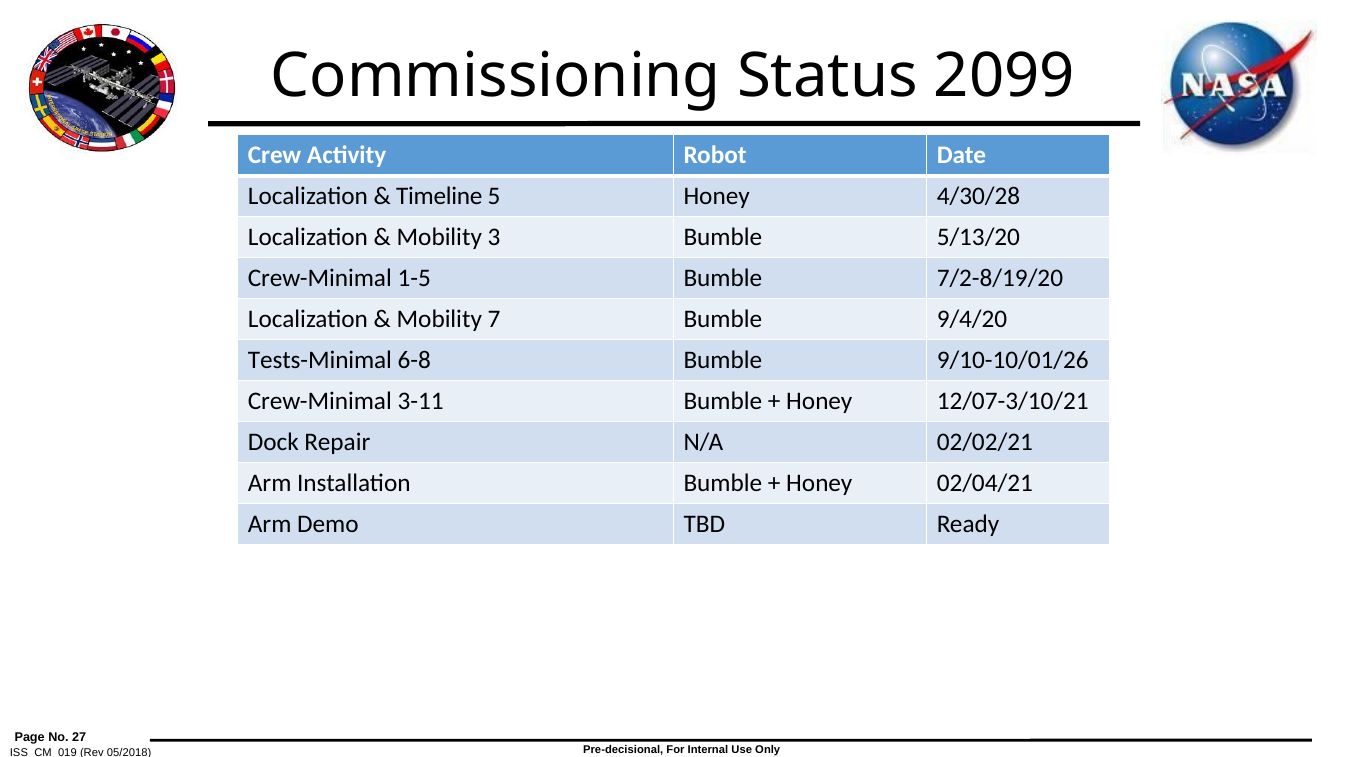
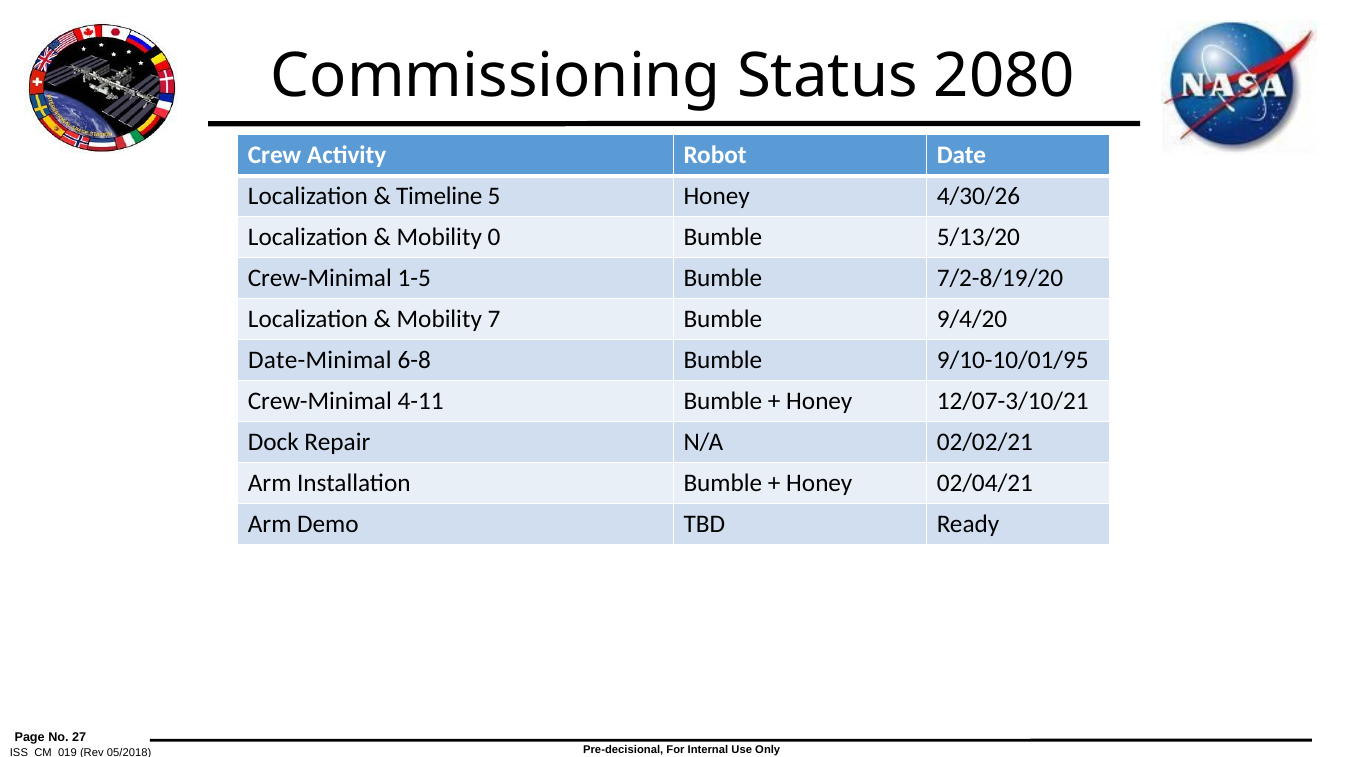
2099: 2099 -> 2080
4/30/28: 4/30/28 -> 4/30/26
3: 3 -> 0
Tests-Minimal: Tests-Minimal -> Date-Minimal
9/10-10/01/26: 9/10-10/01/26 -> 9/10-10/01/95
3-11: 3-11 -> 4-11
